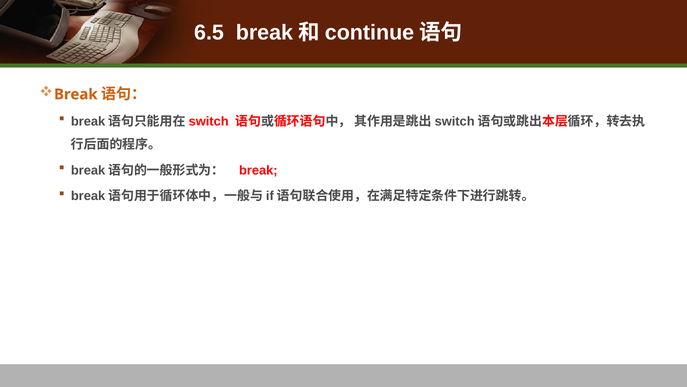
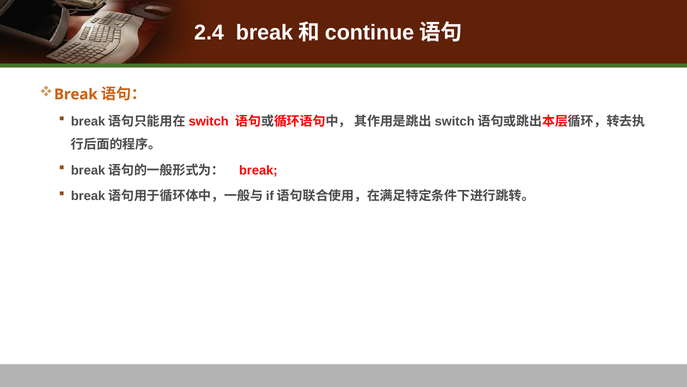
6.5: 6.5 -> 2.4
